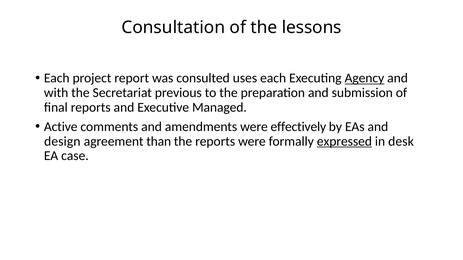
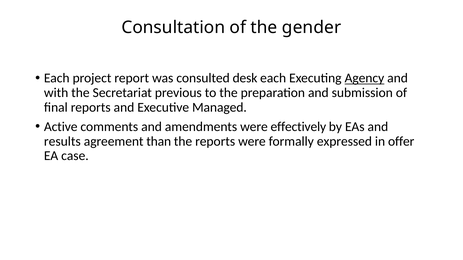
lessons: lessons -> gender
uses: uses -> desk
design: design -> results
expressed underline: present -> none
desk: desk -> offer
